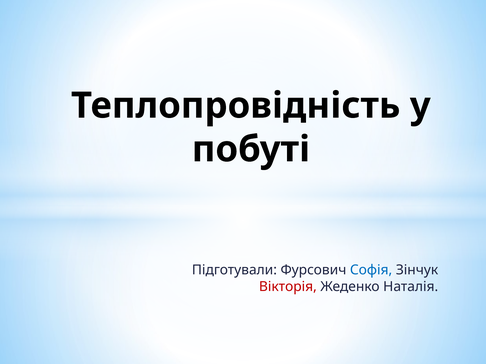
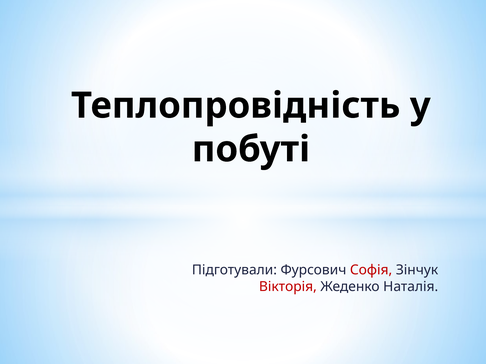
Софія colour: blue -> red
